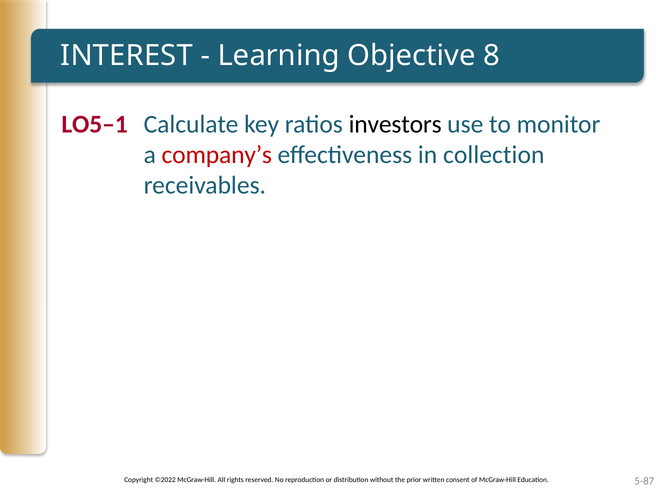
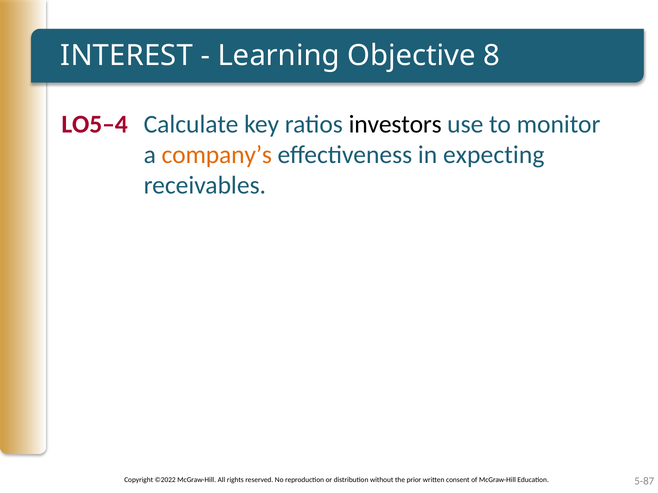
LO5–1: LO5–1 -> LO5–4
company’s colour: red -> orange
collection: collection -> expecting
